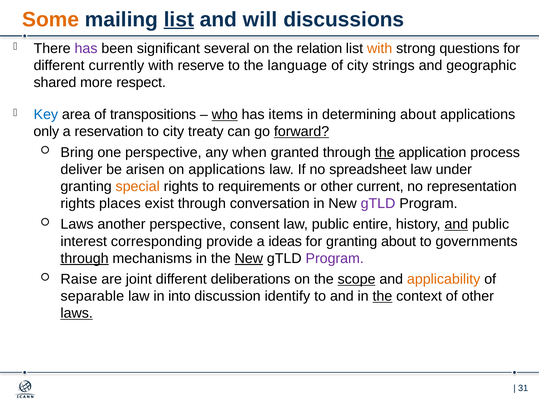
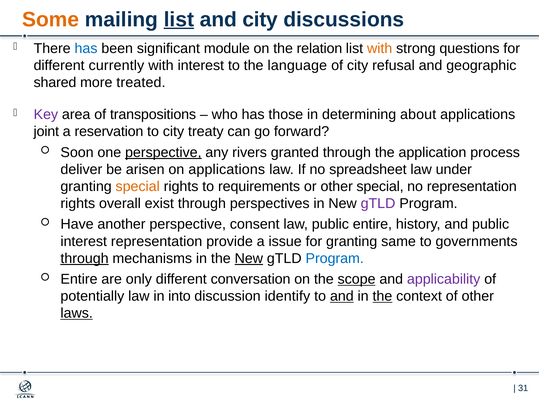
and will: will -> city
has at (86, 48) colour: purple -> blue
several: several -> module
with reserve: reserve -> interest
strings: strings -> refusal
respect: respect -> treated
Key colour: blue -> purple
who underline: present -> none
items: items -> those
only: only -> joint
forward underline: present -> none
Bring: Bring -> Soon
perspective at (163, 152) underline: none -> present
when: when -> rivers
the at (385, 152) underline: present -> none
other current: current -> special
places: places -> overall
conversation: conversation -> perspectives
Laws at (77, 224): Laws -> Have
and at (456, 224) underline: present -> none
interest corresponding: corresponding -> representation
ideas: ideas -> issue
granting about: about -> same
Program at (335, 259) colour: purple -> blue
Raise at (79, 279): Raise -> Entire
joint: joint -> only
deliberations: deliberations -> conversation
applicability colour: orange -> purple
separable: separable -> potentially
and at (342, 296) underline: none -> present
